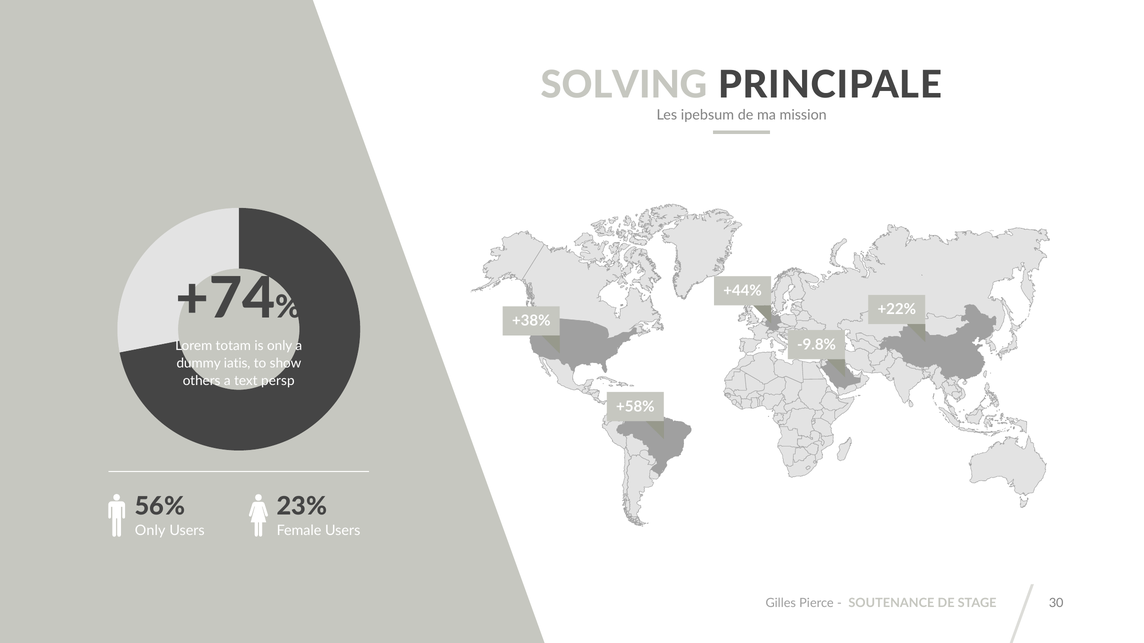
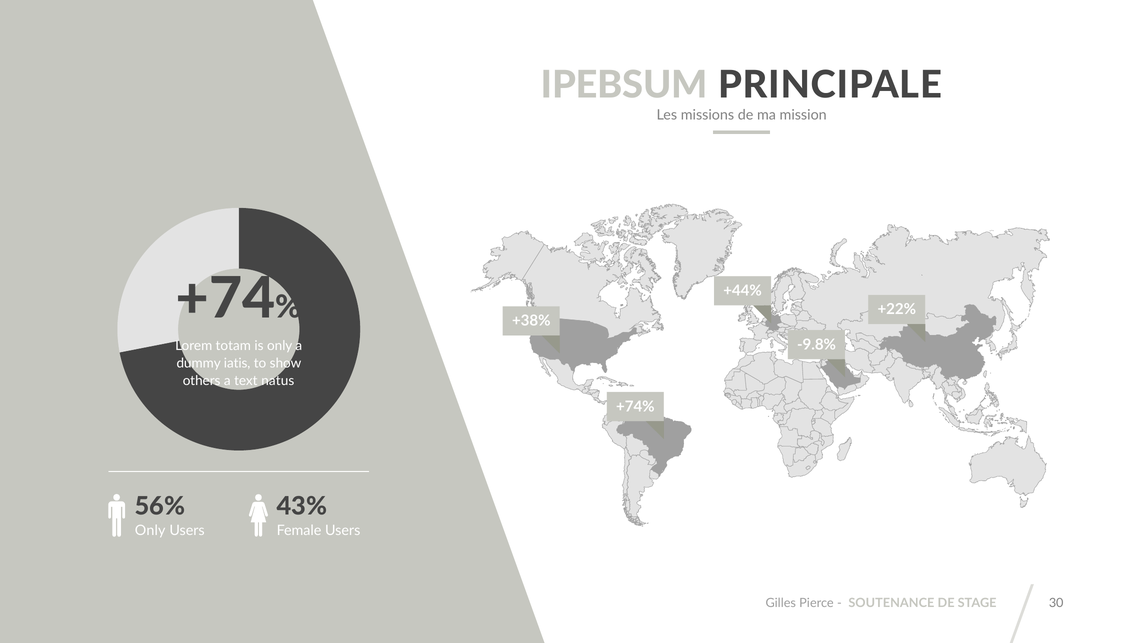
SOLVING: SOLVING -> IPEBSUM
ipebsum: ipebsum -> missions
persp: persp -> natus
+58%: +58% -> +74%
23%: 23% -> 43%
